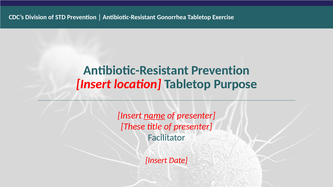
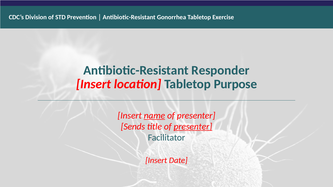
Antibiotic-Resistant Prevention: Prevention -> Responder
These: These -> Sends
presenter at (193, 127) underline: none -> present
